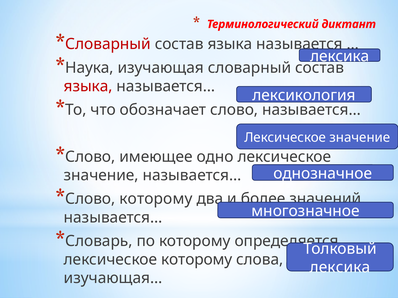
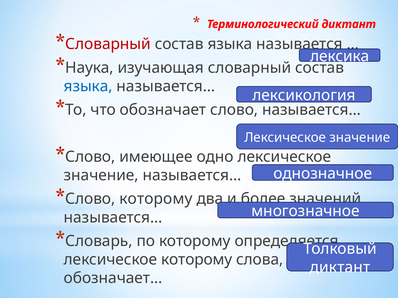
языка at (88, 86) colour: red -> blue
лексика at (340, 268): лексика -> диктант
изучающая…: изучающая… -> обозначает…
